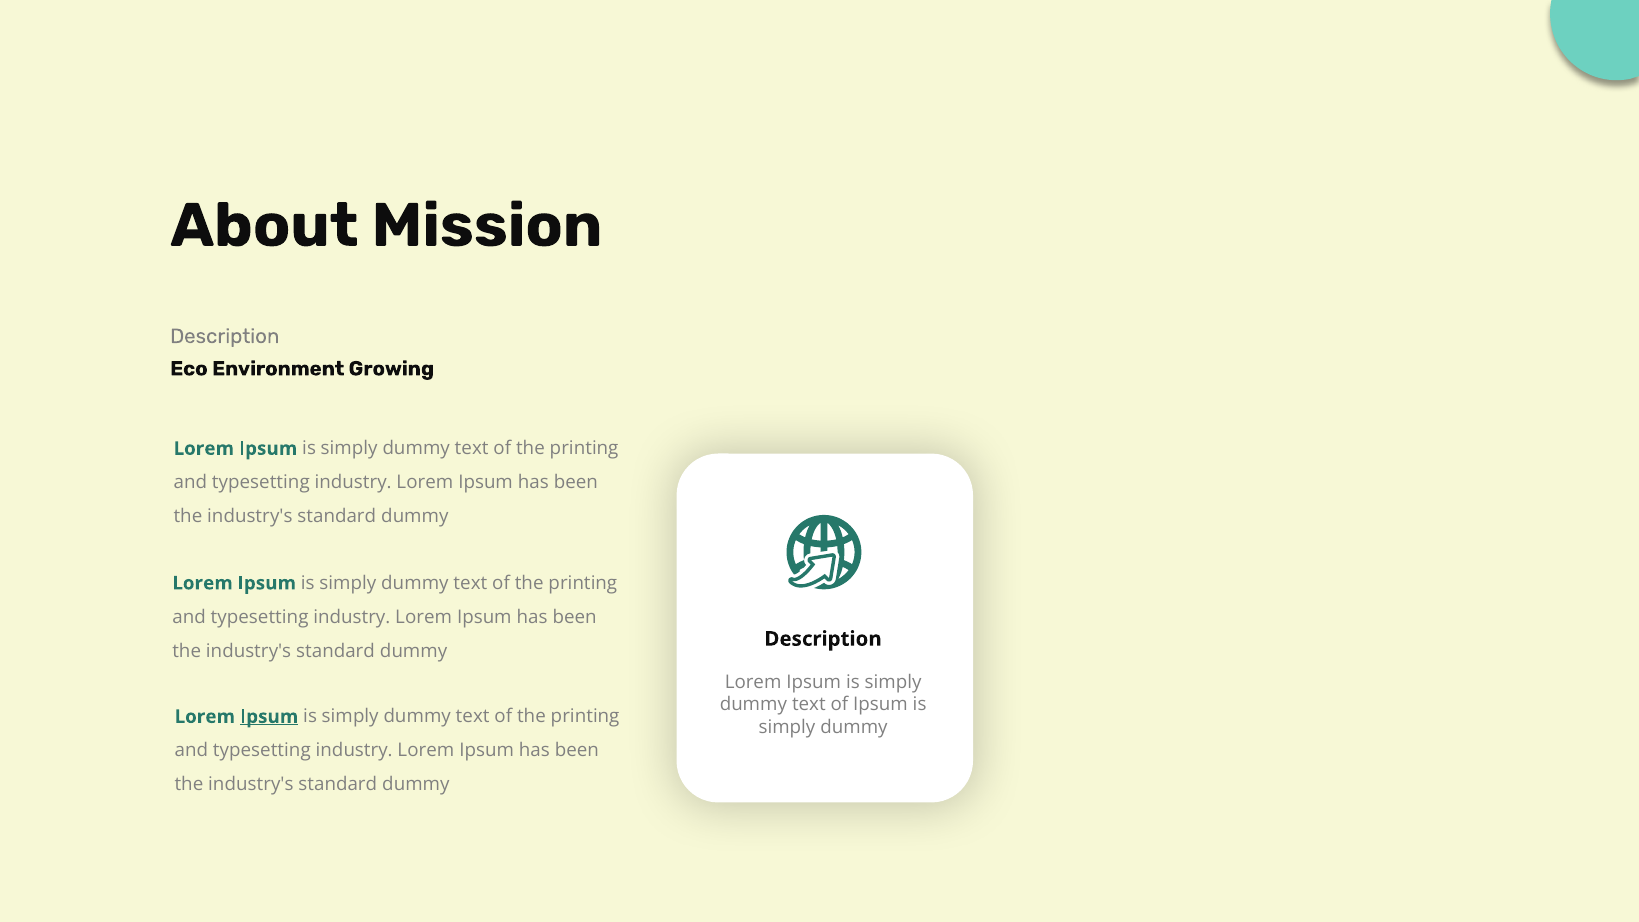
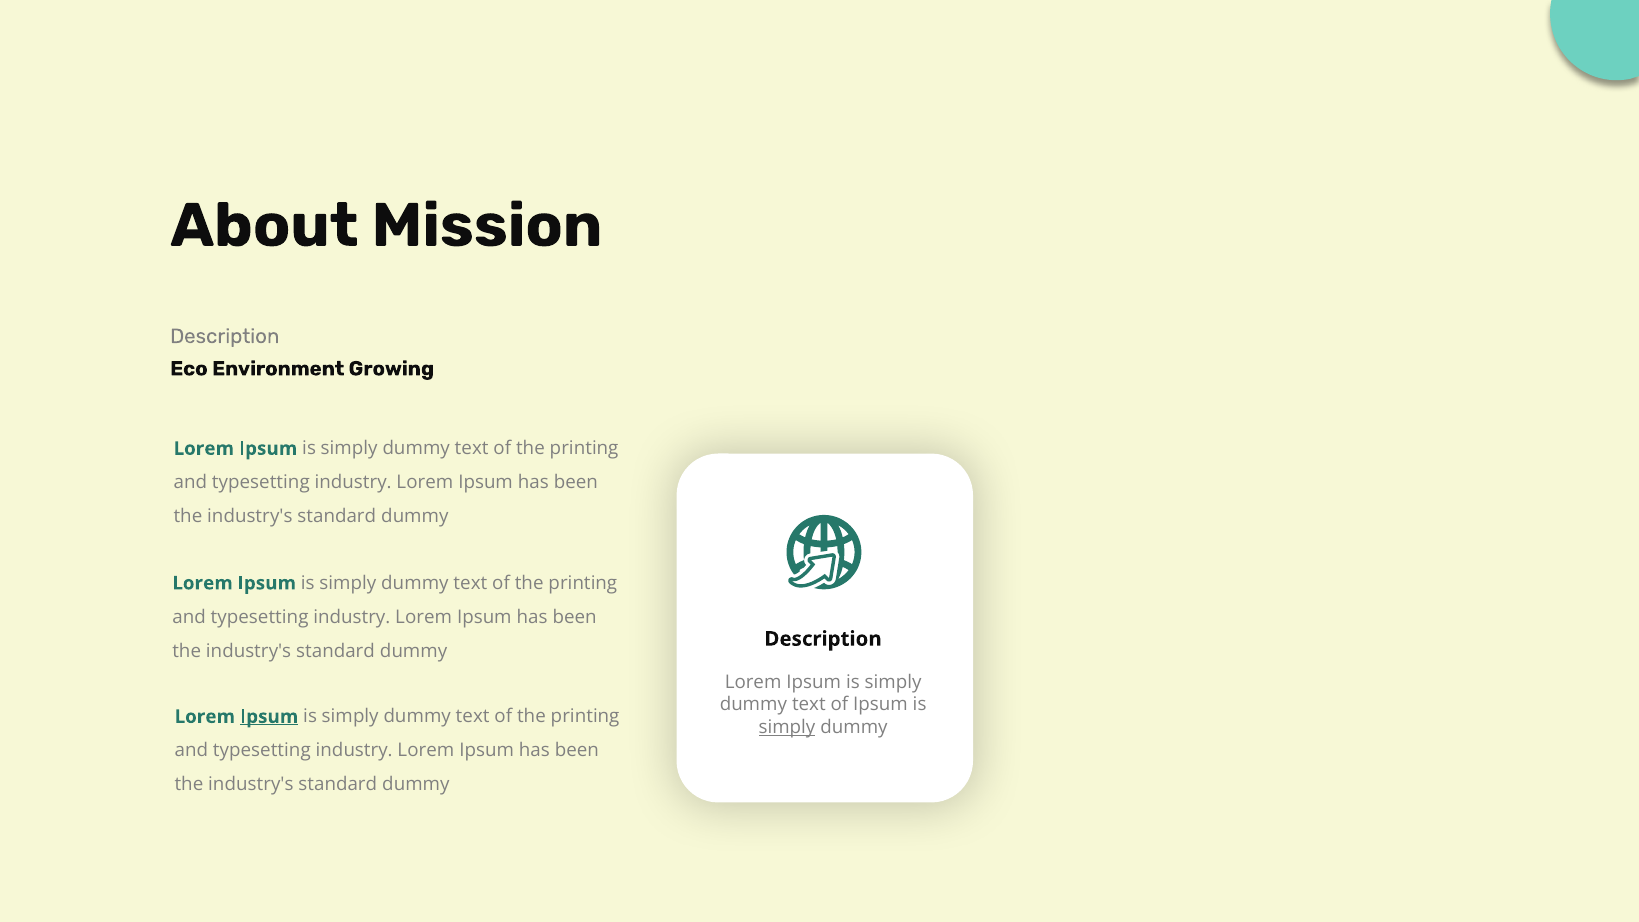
simply at (787, 727) underline: none -> present
